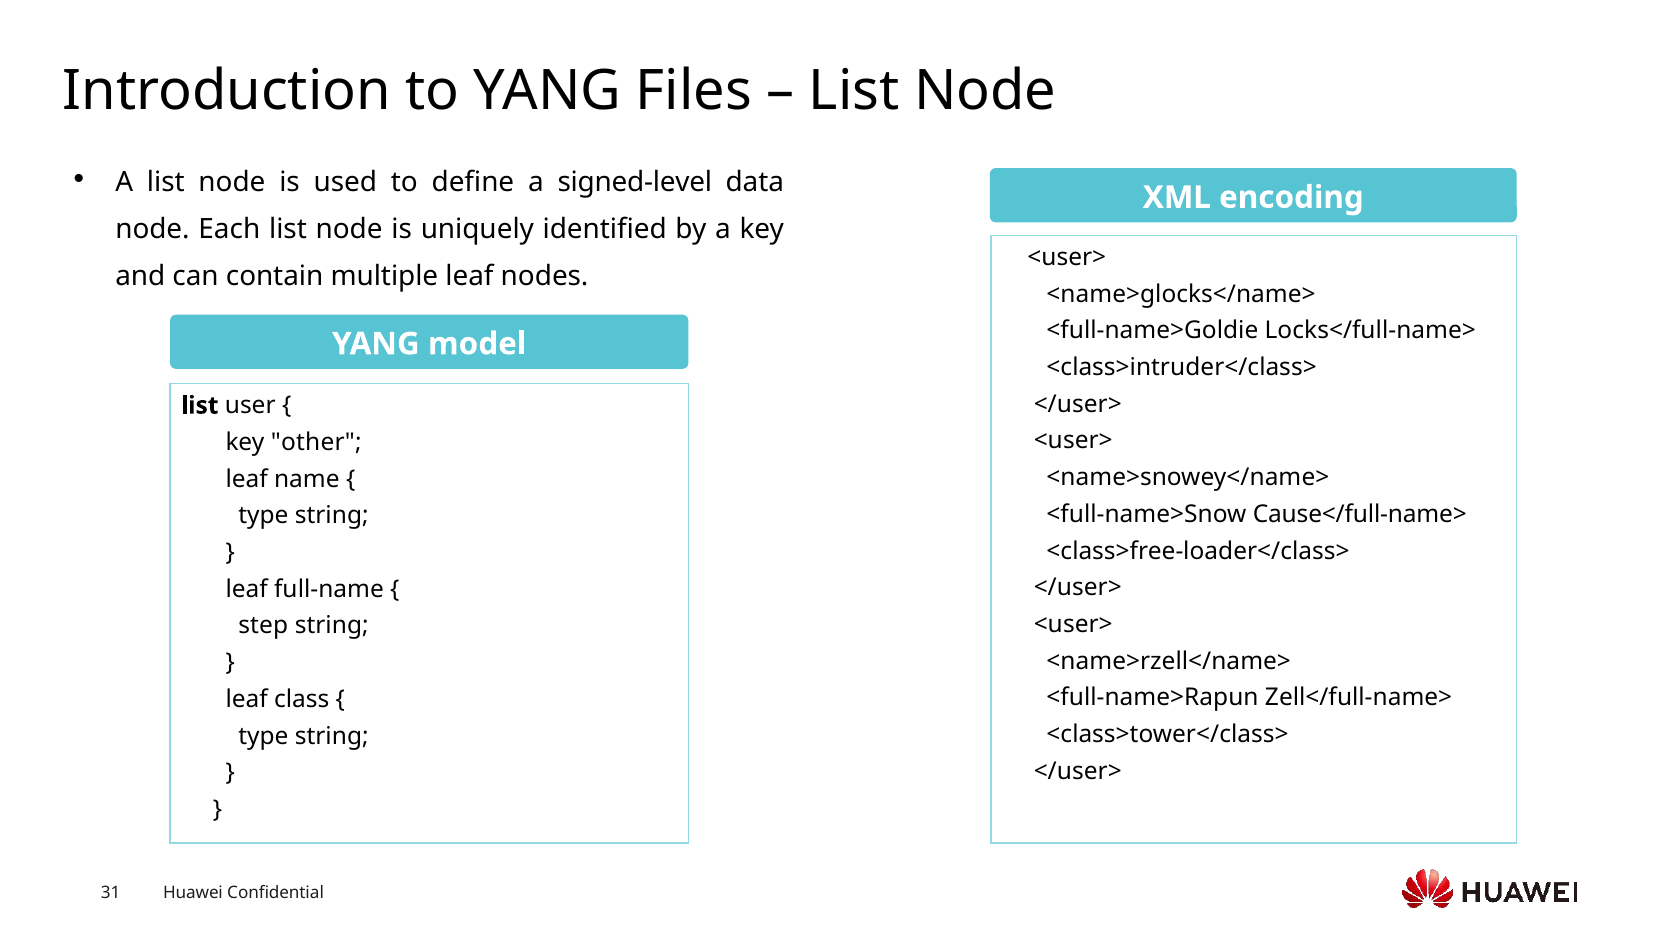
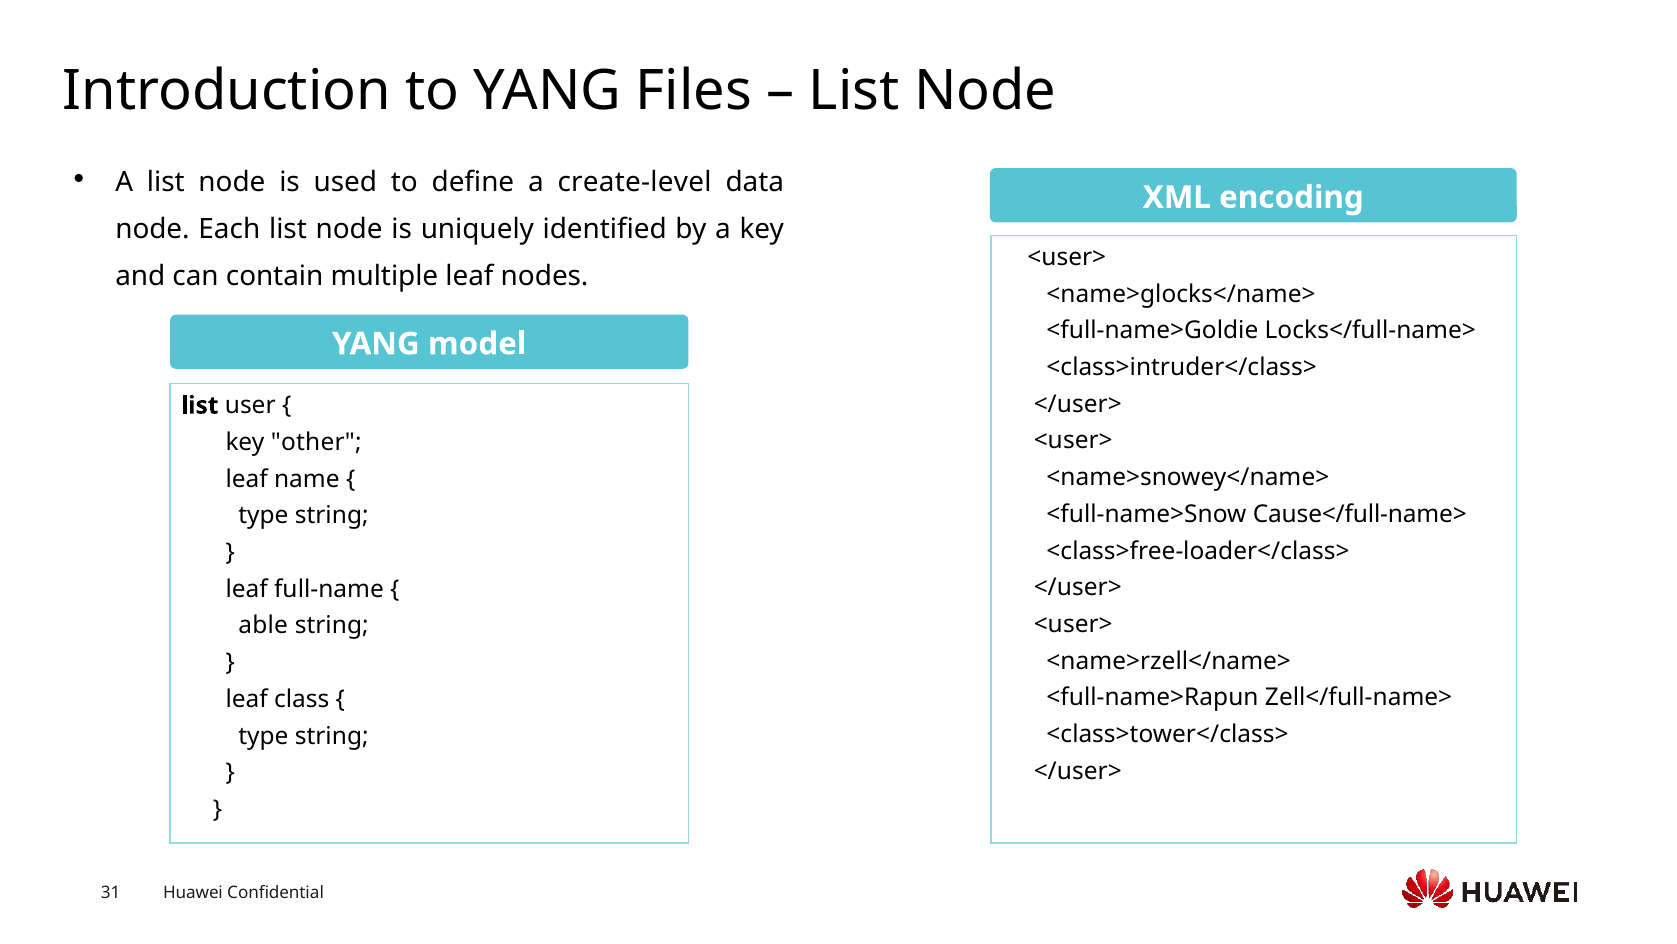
signed-level: signed-level -> create-level
step: step -> able
